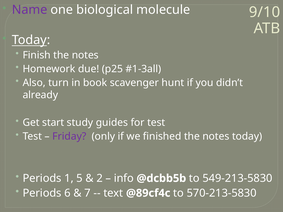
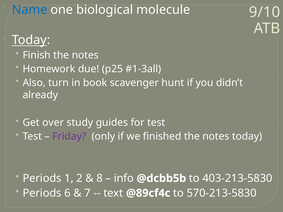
Name colour: purple -> blue
start: start -> over
5: 5 -> 2
2: 2 -> 8
549-213-5830: 549-213-5830 -> 403-213-5830
